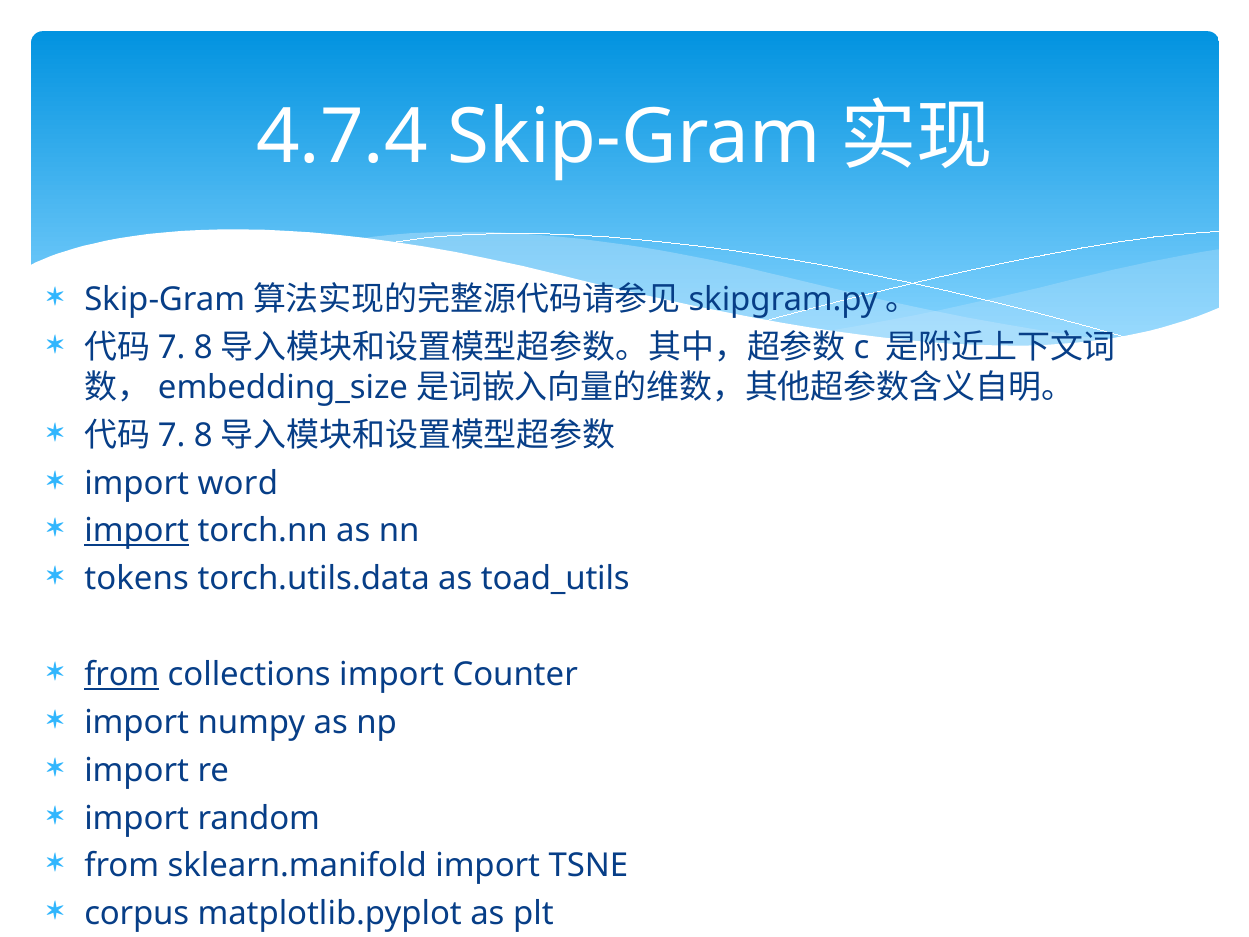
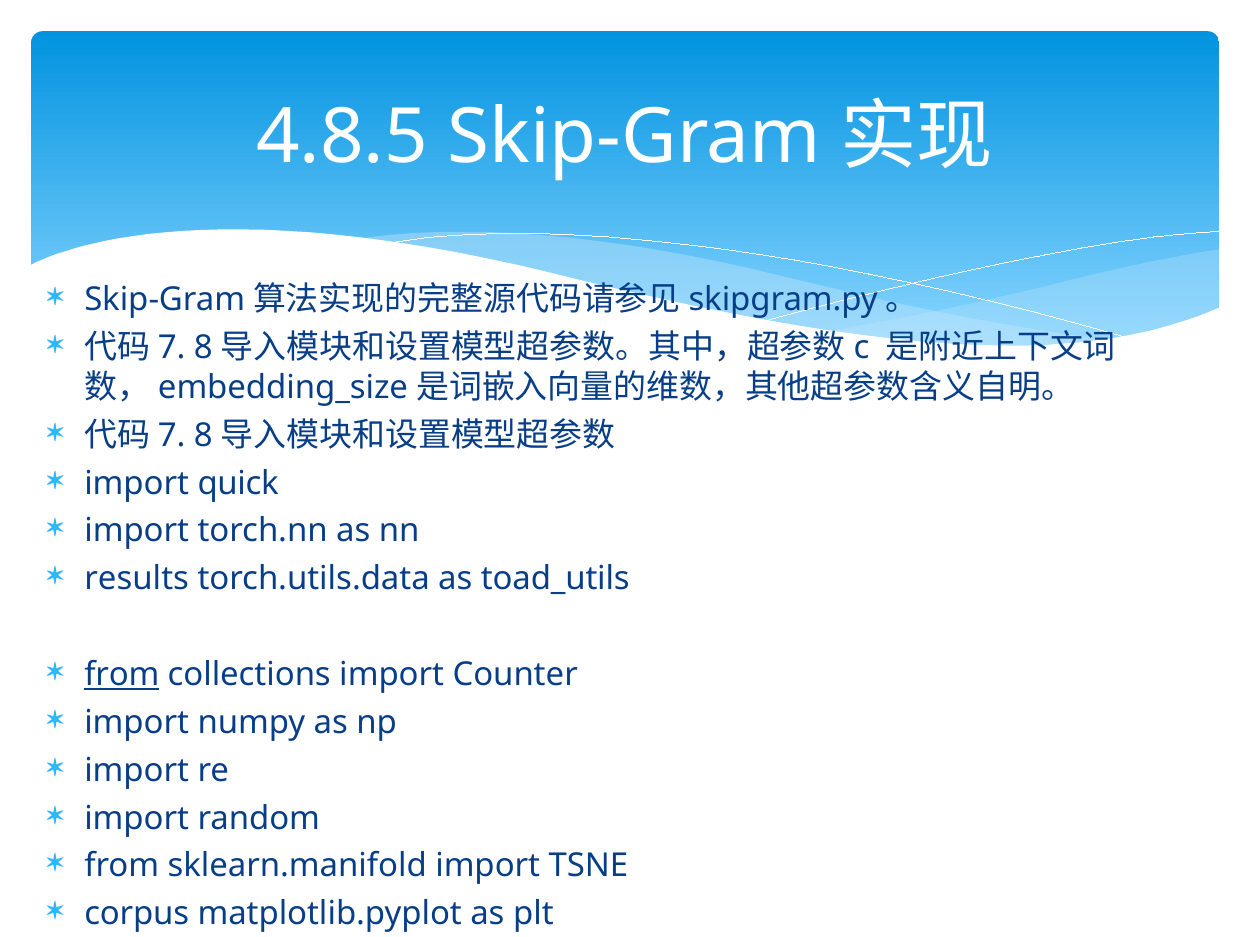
4.7.4: 4.7.4 -> 4.8.5
word: word -> quick
import at (137, 531) underline: present -> none
tokens: tokens -> results
